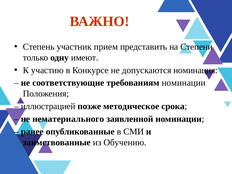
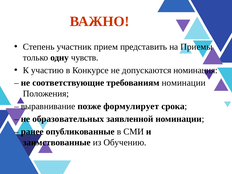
Степени: Степени -> Приемы
имеют: имеют -> чувств
иллюстрацией: иллюстрацией -> выравнивание
методическое: методическое -> формулирует
нематериального: нематериального -> образовательных
